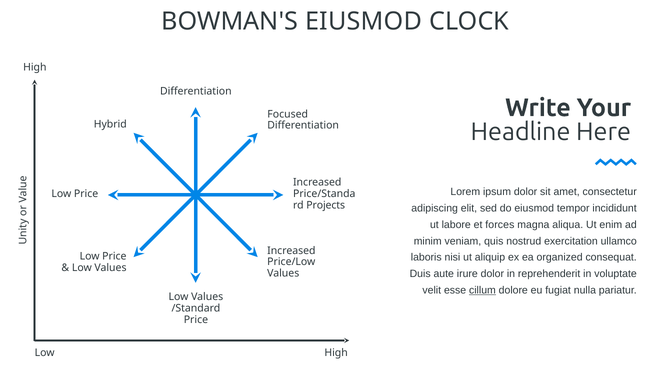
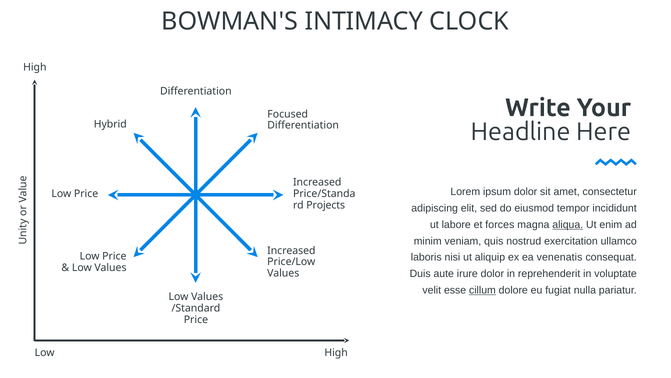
BOWMAN'S EIUSMOD: EIUSMOD -> INTIMACY
aliqua underline: none -> present
organized: organized -> venenatis
